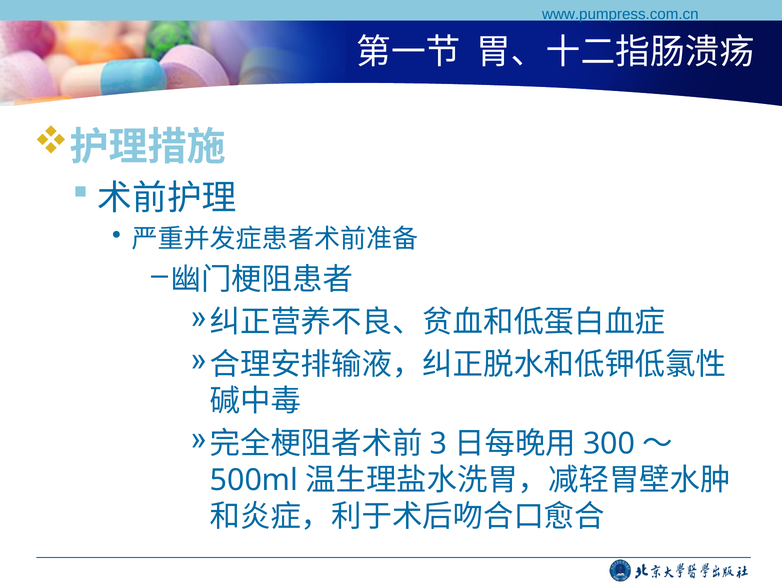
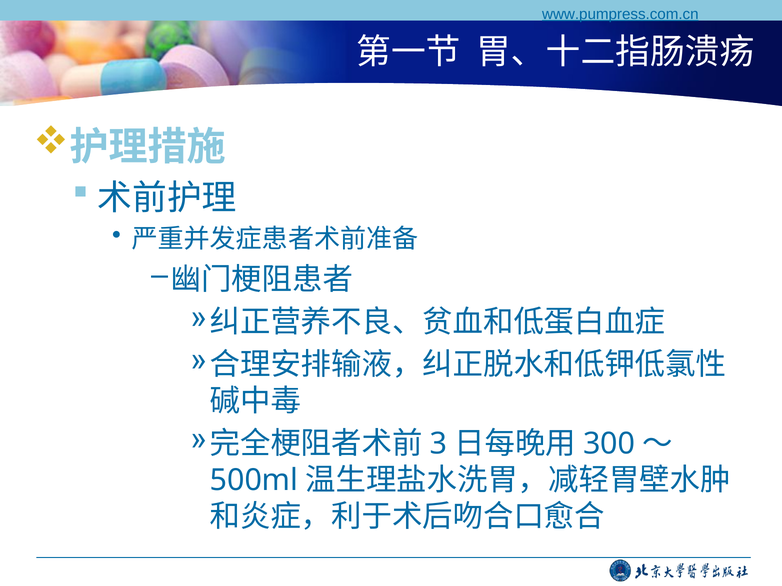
www.pumpress.com.cn underline: none -> present
